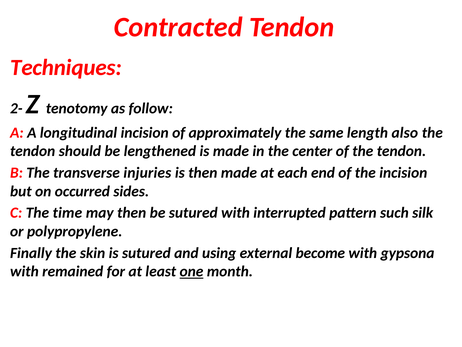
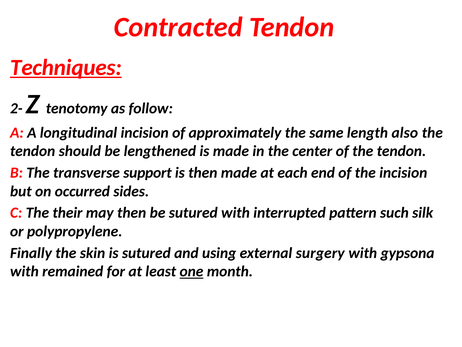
Techniques underline: none -> present
injuries: injuries -> support
time: time -> their
become: become -> surgery
